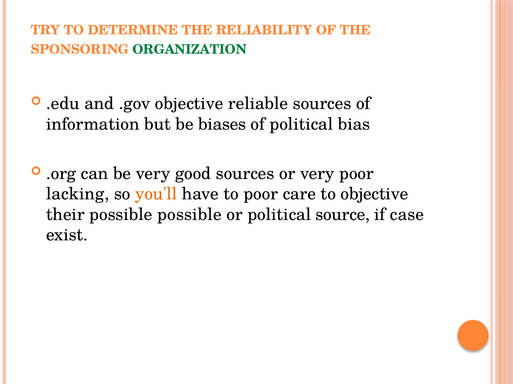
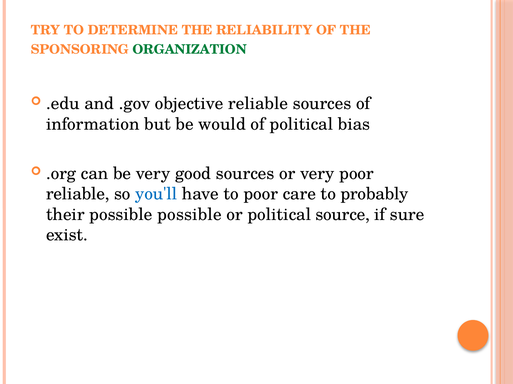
biases: biases -> would
lacking at (78, 194): lacking -> reliable
you'll colour: orange -> blue
to objective: objective -> probably
case: case -> sure
